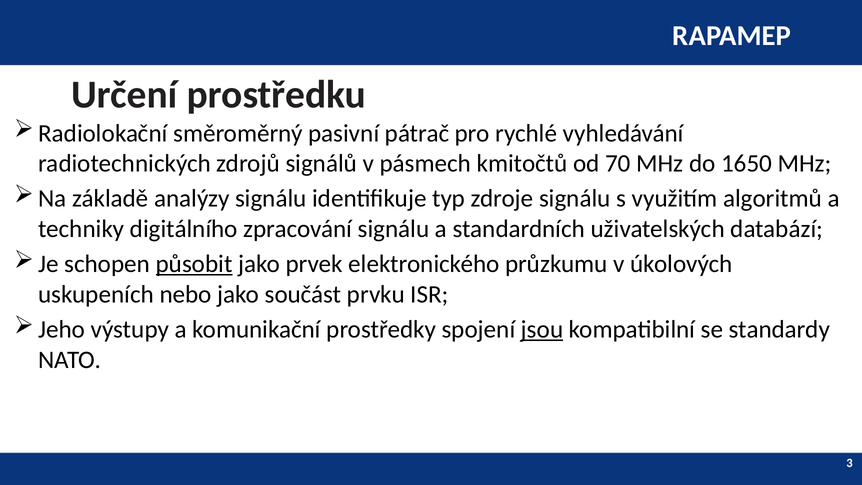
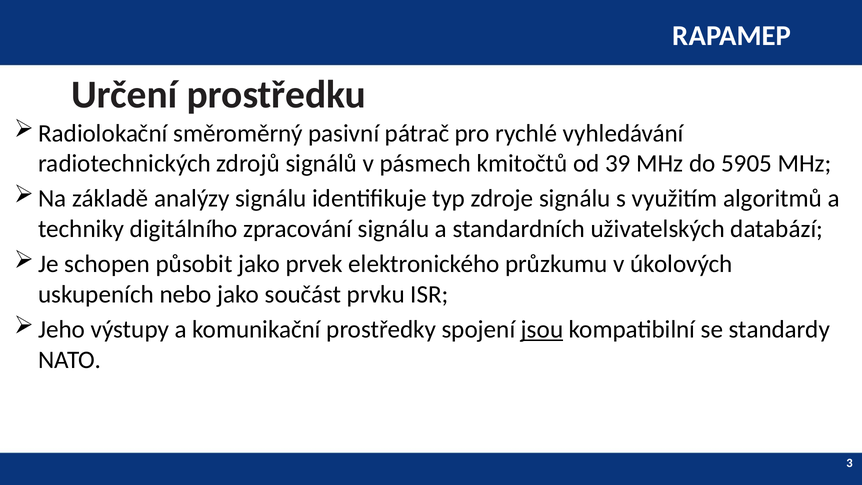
70: 70 -> 39
1650: 1650 -> 5905
působit underline: present -> none
